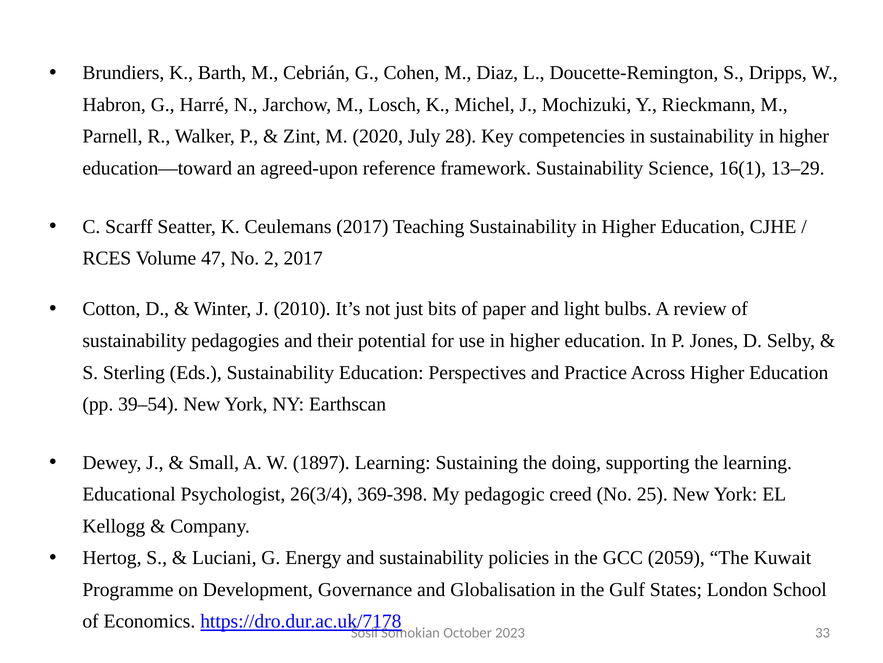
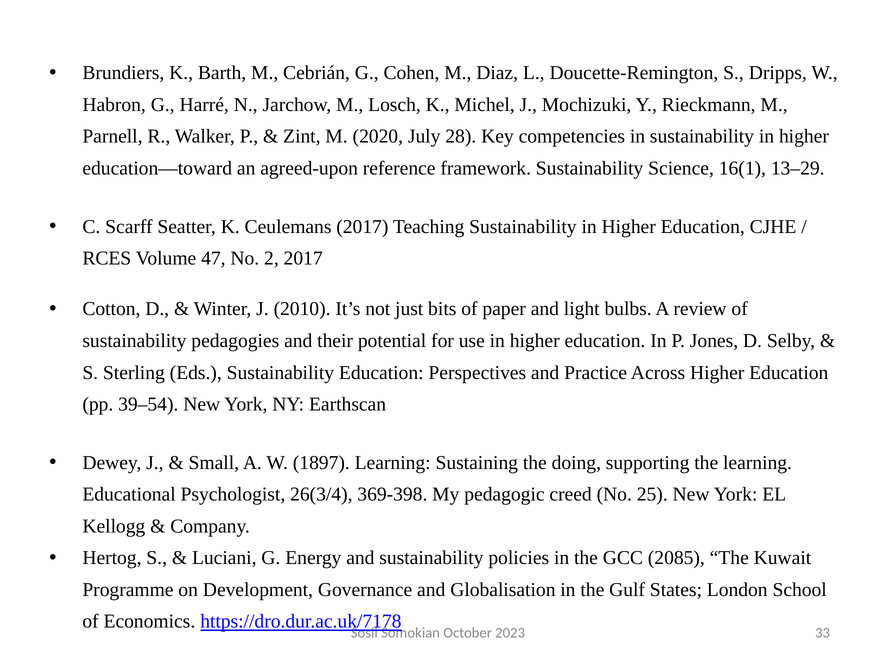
2059: 2059 -> 2085
